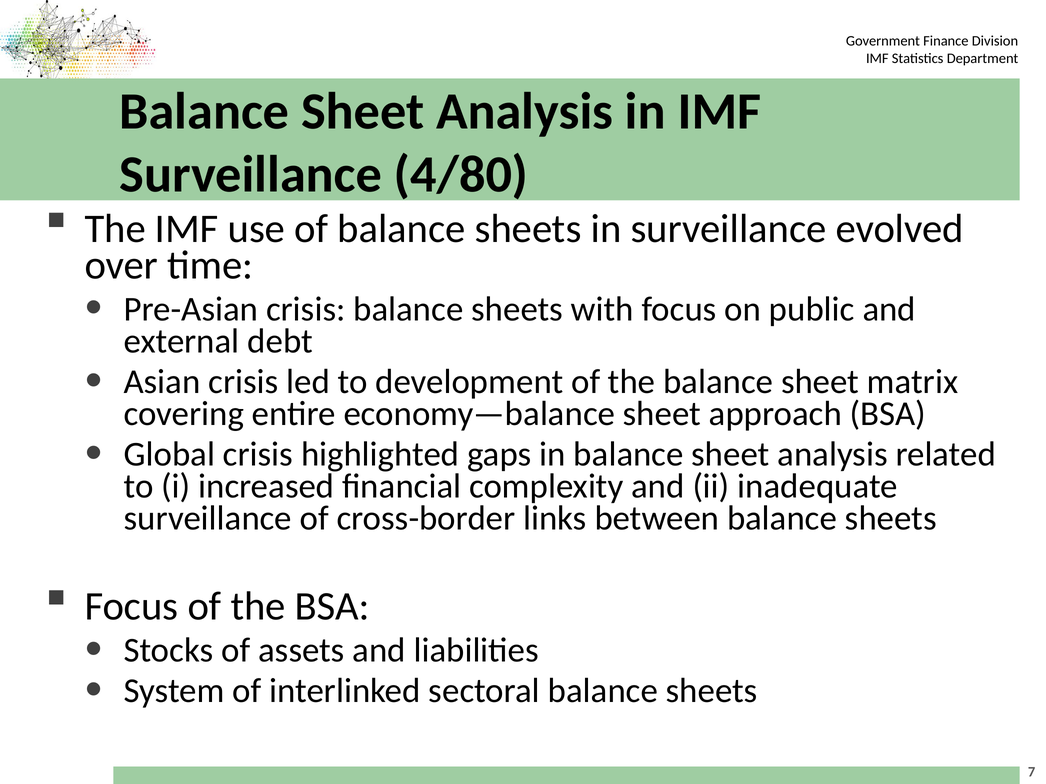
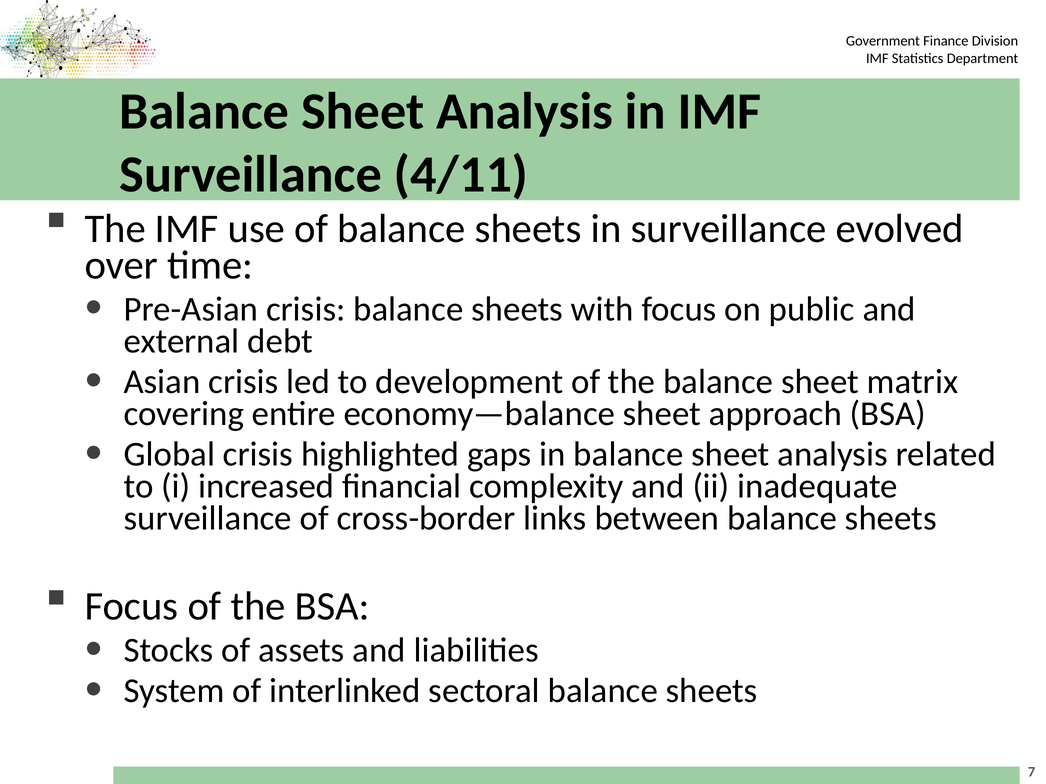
4/80: 4/80 -> 4/11
